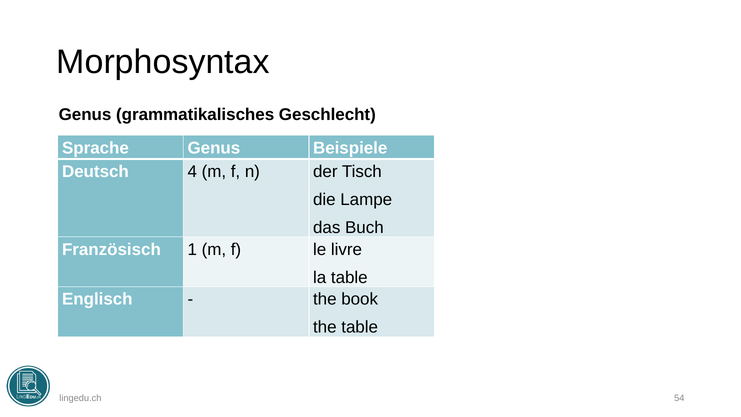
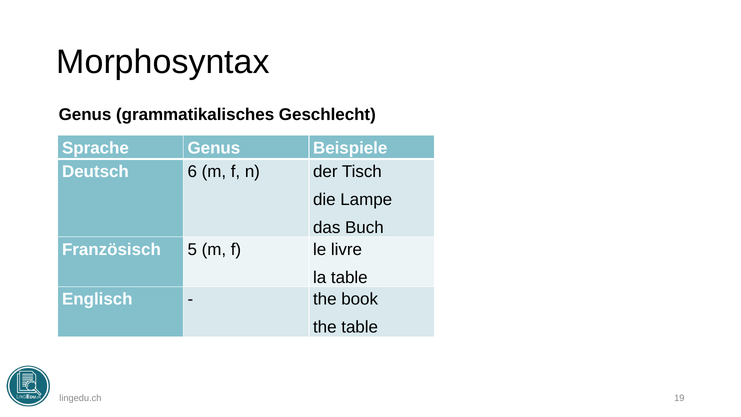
4: 4 -> 6
1: 1 -> 5
54: 54 -> 19
